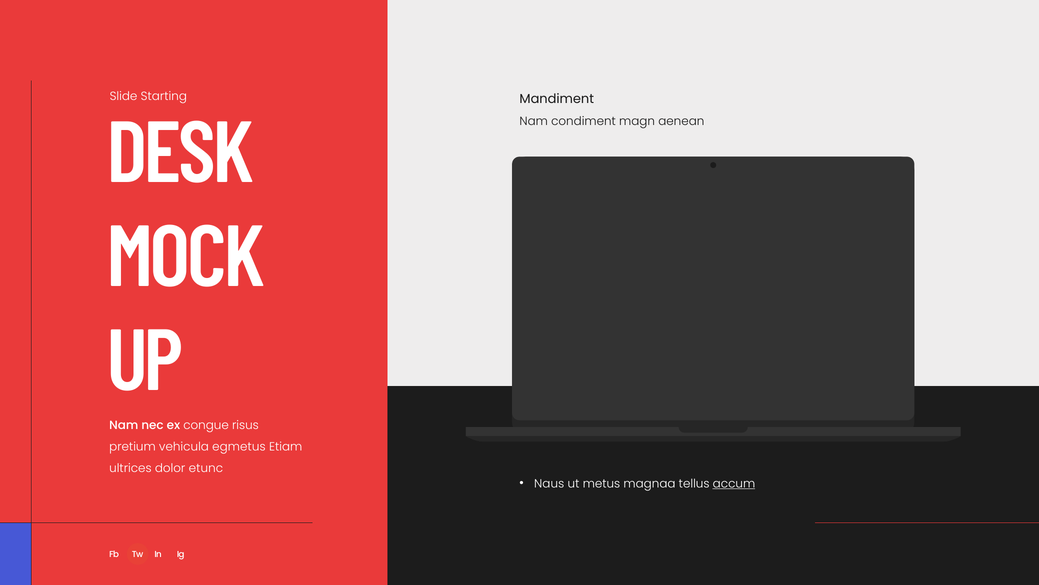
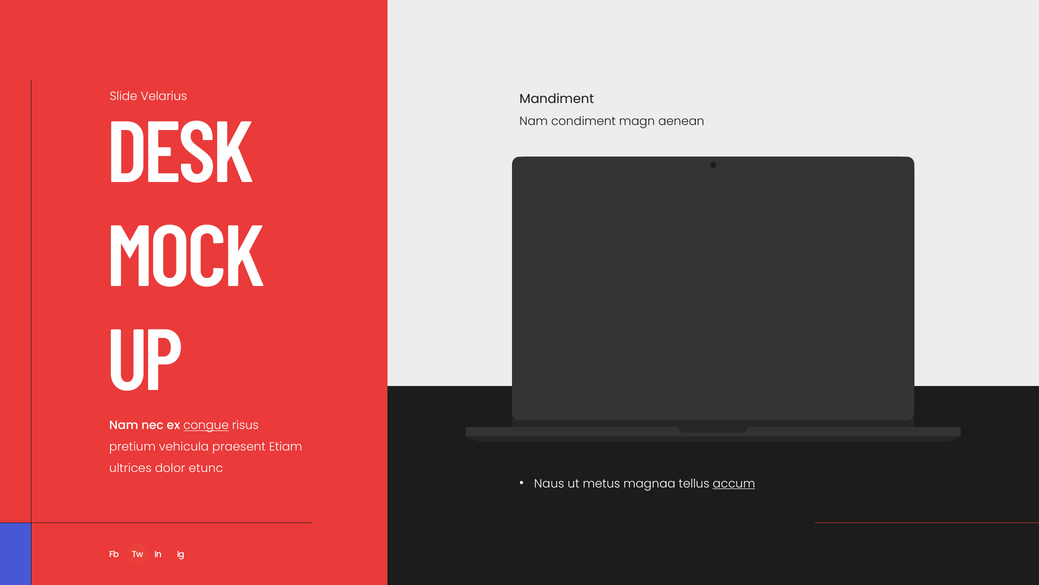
Starting: Starting -> Velarius
congue underline: none -> present
egmetus: egmetus -> praesent
